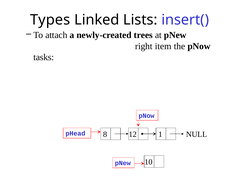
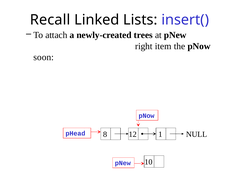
Types: Types -> Recall
tasks: tasks -> soon
